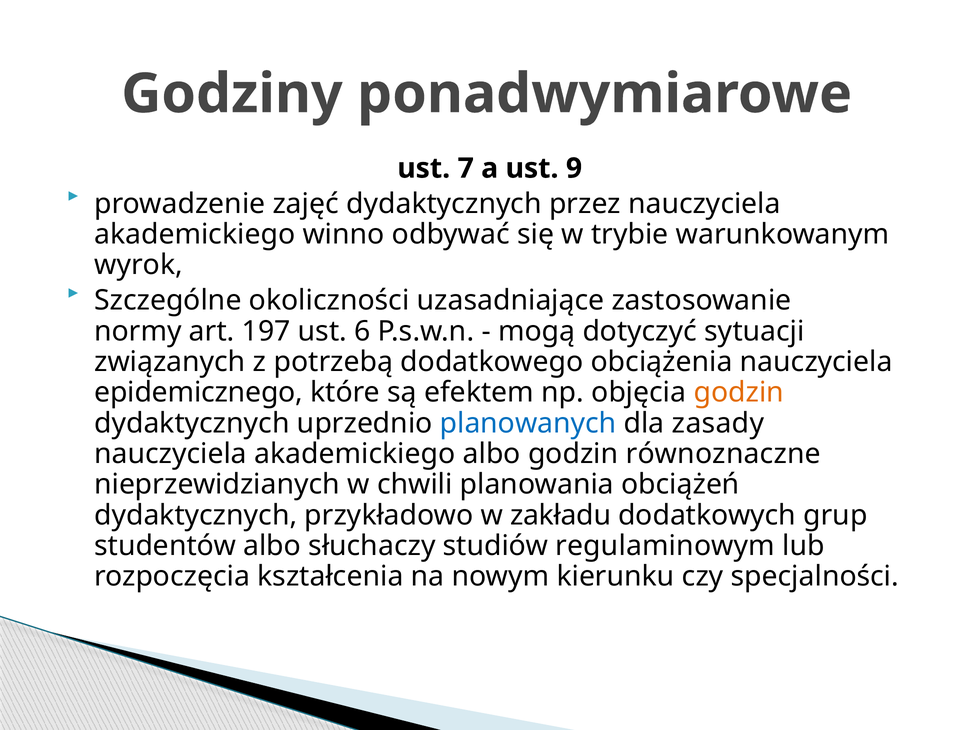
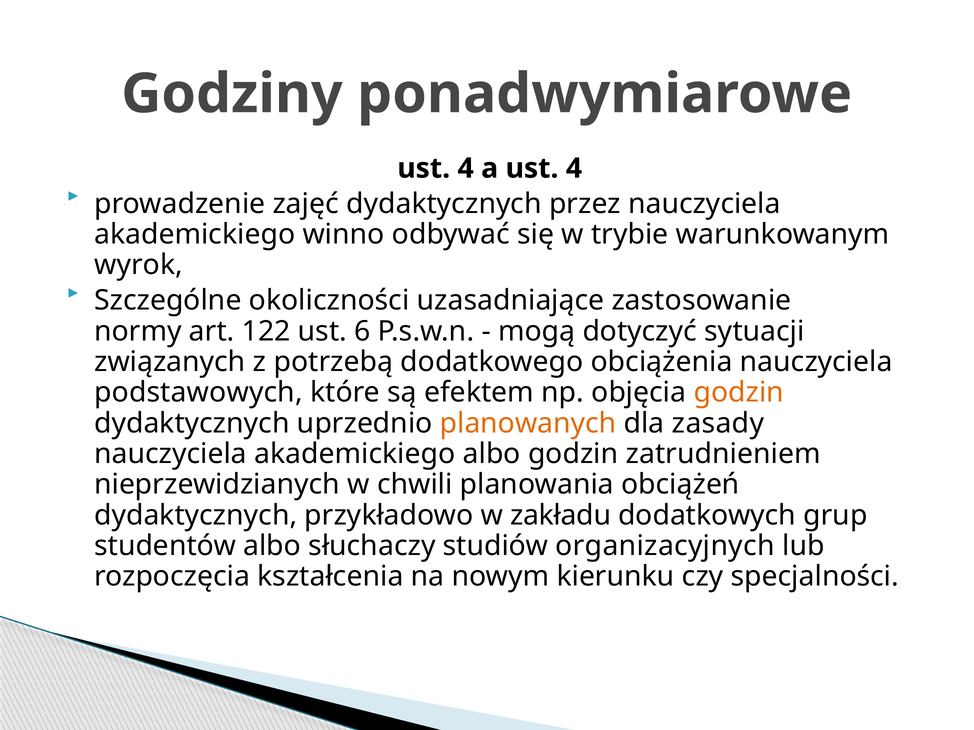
7 at (466, 168): 7 -> 4
a ust 9: 9 -> 4
197: 197 -> 122
epidemicznego: epidemicznego -> podstawowych
planowanych colour: blue -> orange
równoznaczne: równoznaczne -> zatrudnieniem
regulaminowym: regulaminowym -> organizacyjnych
